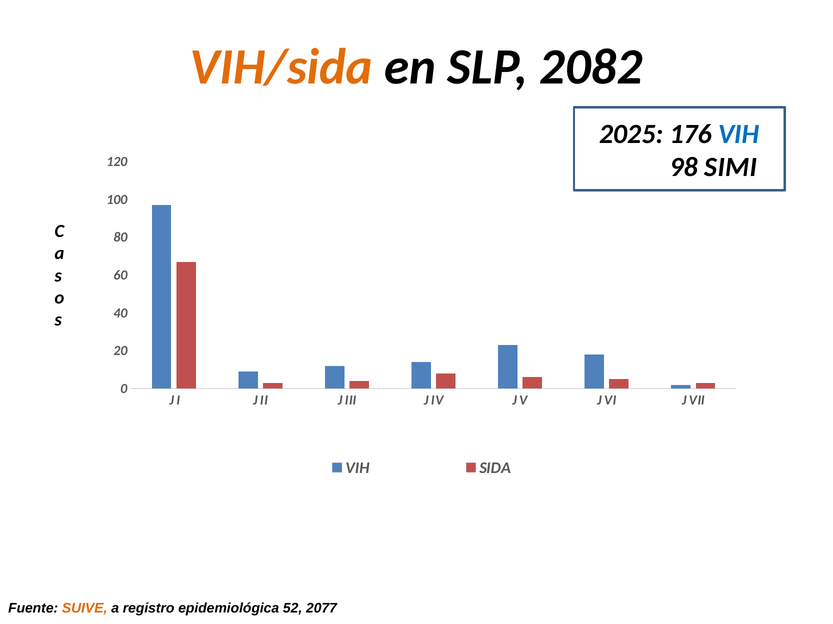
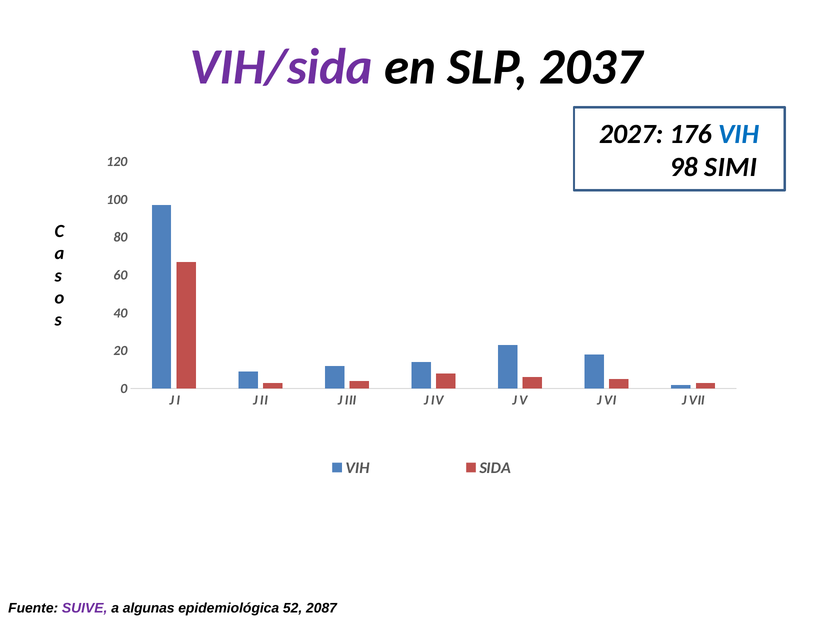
VIH/sida colour: orange -> purple
2082: 2082 -> 2037
2025: 2025 -> 2027
SUIVE colour: orange -> purple
registro: registro -> algunas
2077: 2077 -> 2087
